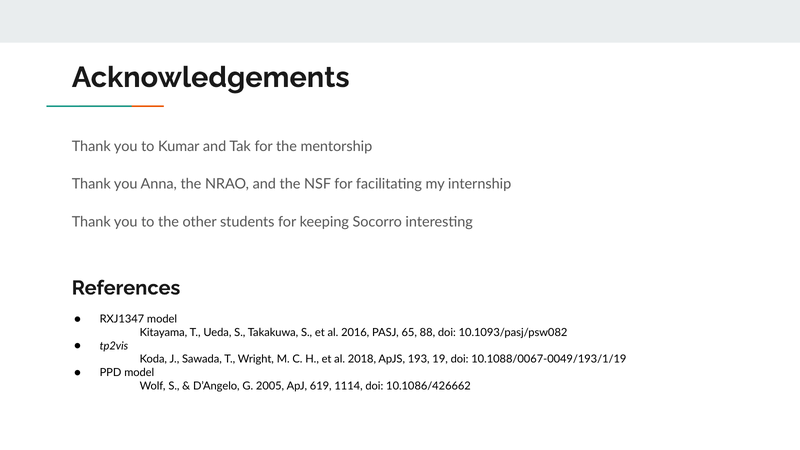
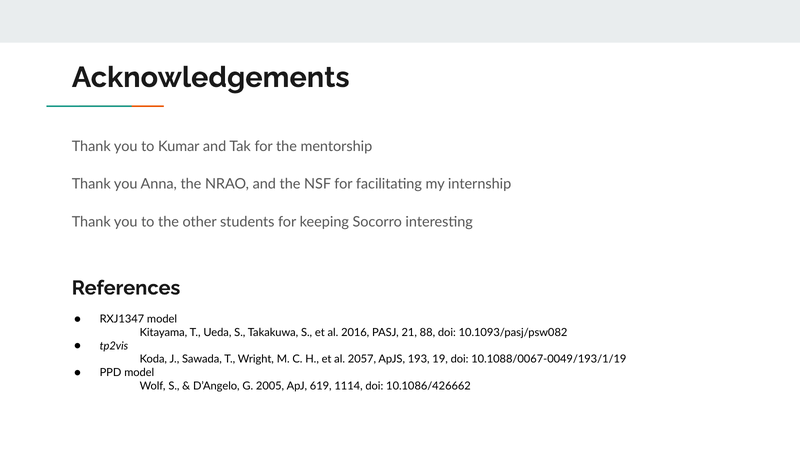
65: 65 -> 21
2018: 2018 -> 2057
